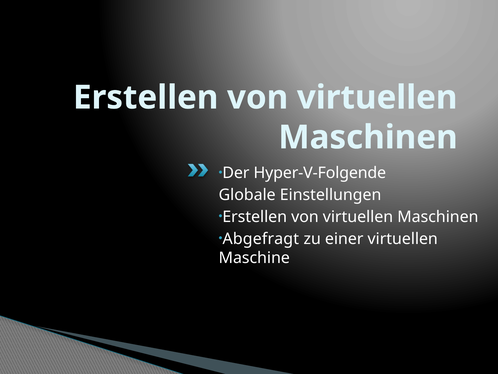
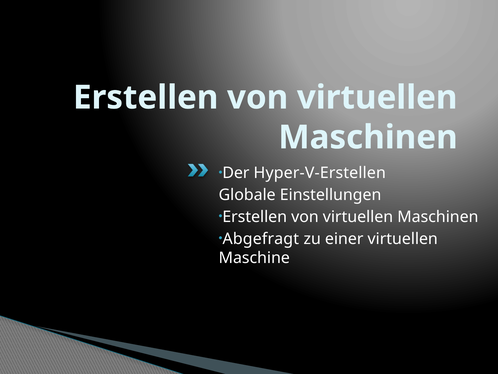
Hyper-V-Folgende: Hyper-V-Folgende -> Hyper-V-Erstellen
